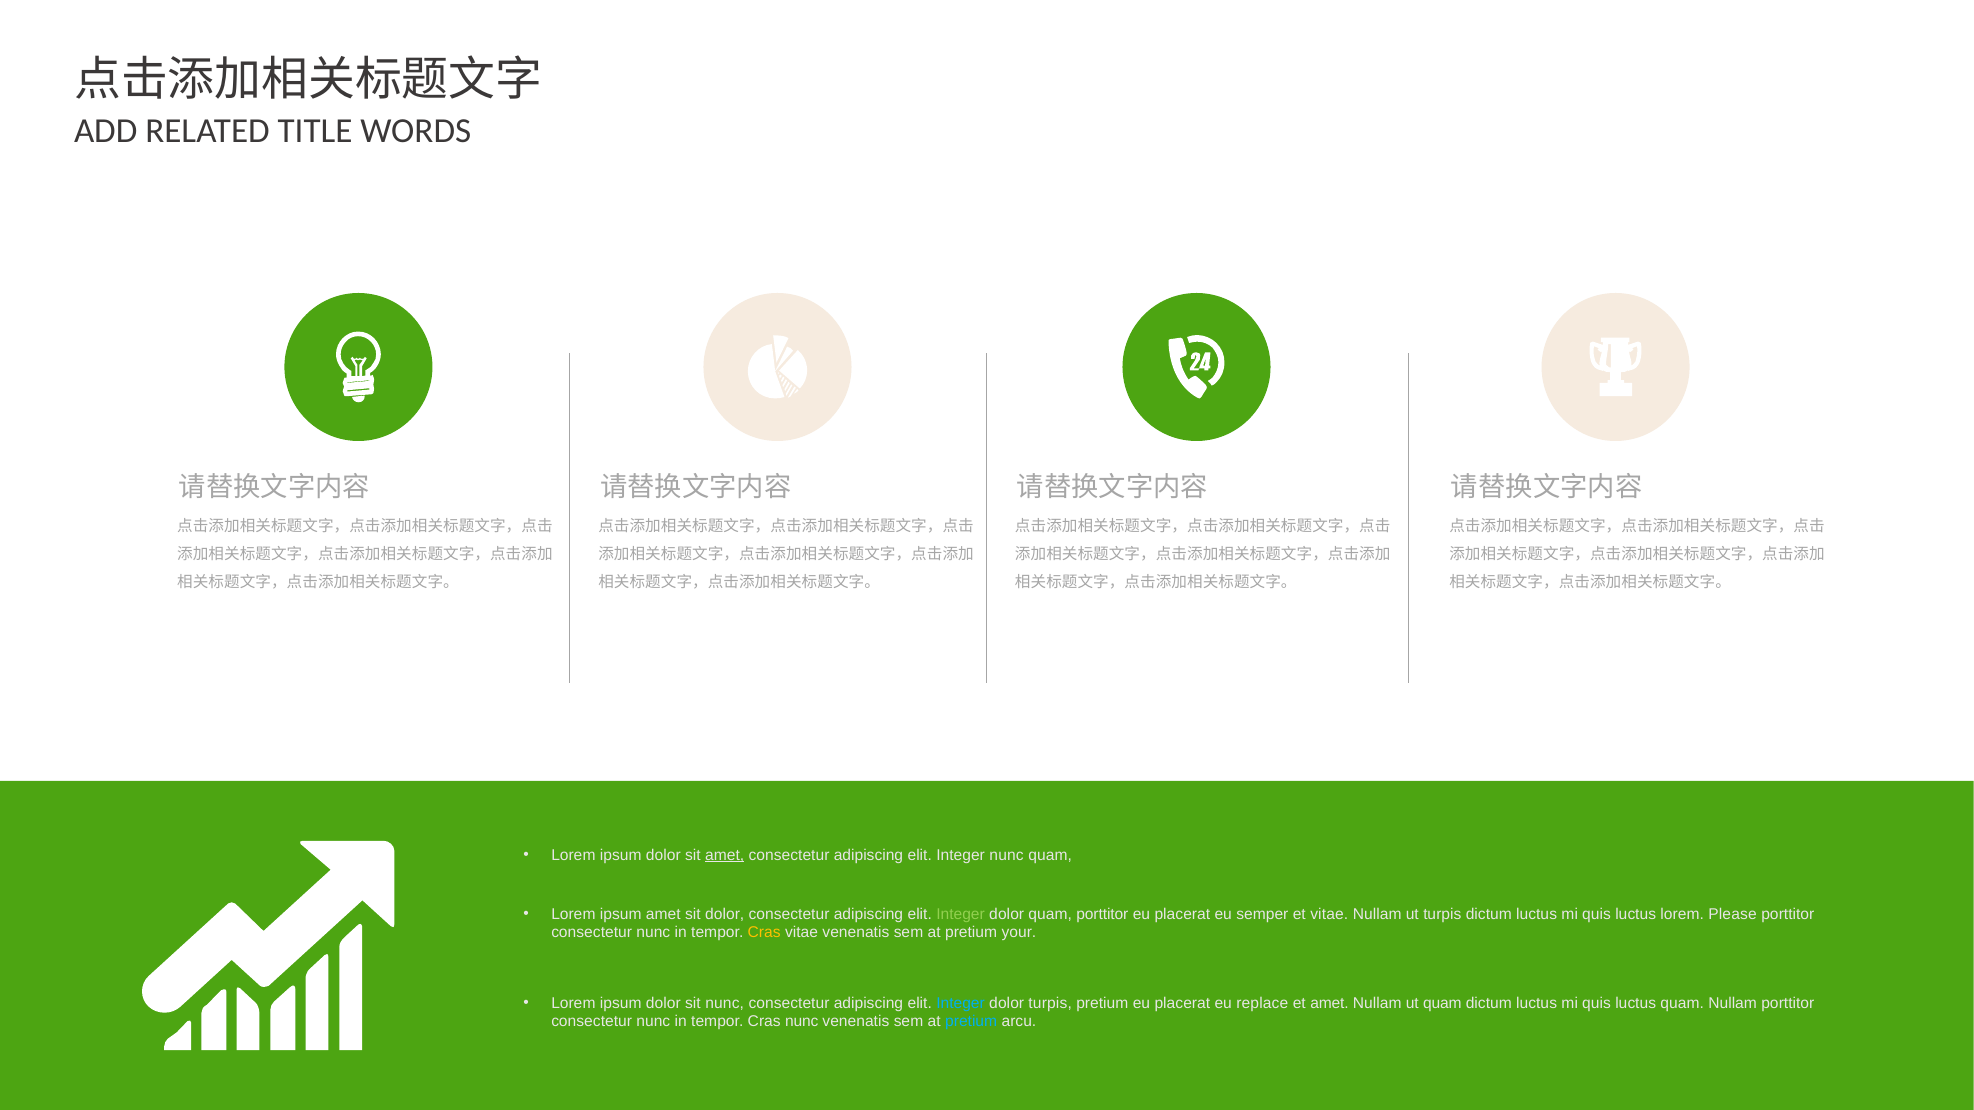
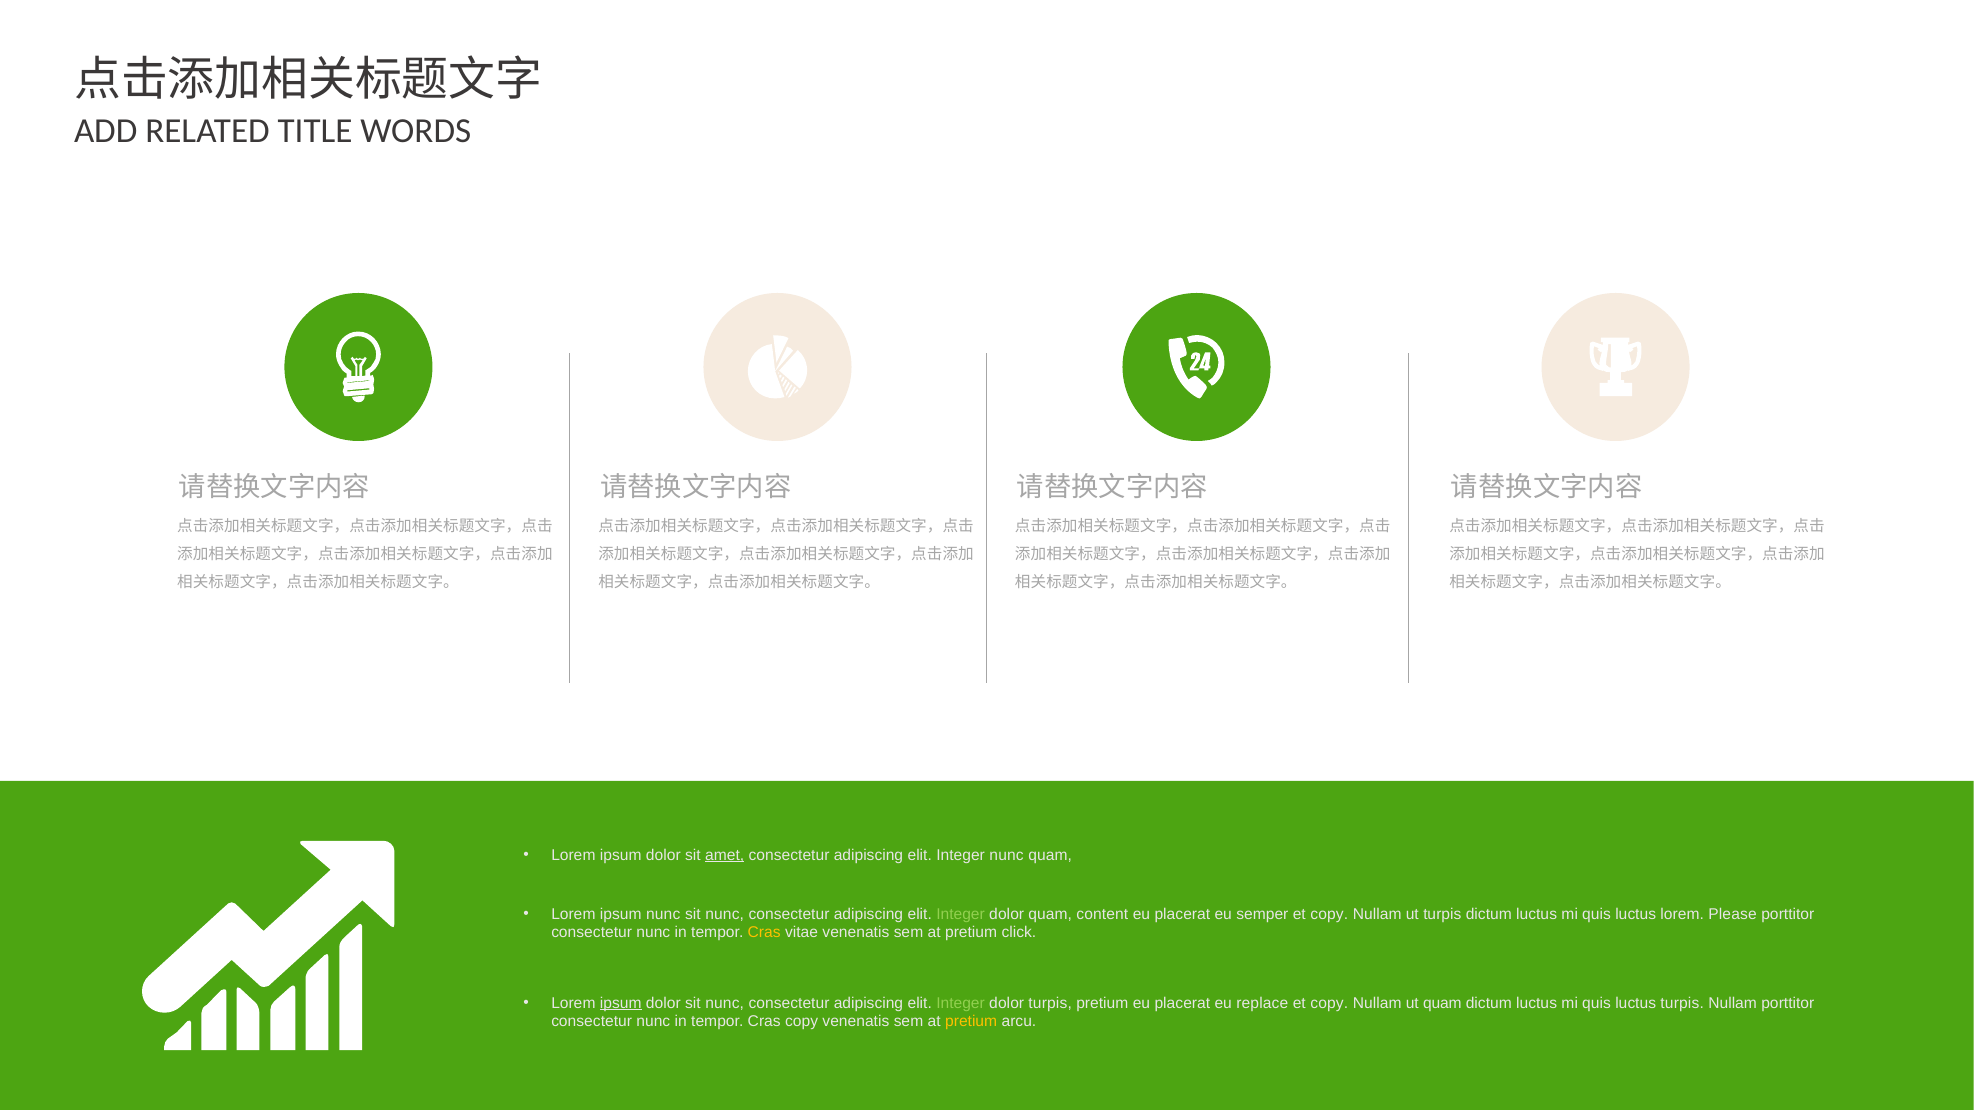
ipsum amet: amet -> nunc
dolor at (725, 914): dolor -> nunc
quam porttitor: porttitor -> content
semper et vitae: vitae -> copy
your: your -> click
ipsum at (621, 1003) underline: none -> present
Integer at (961, 1003) colour: light blue -> light green
amet at (1329, 1003): amet -> copy
luctus quam: quam -> turpis
Cras nunc: nunc -> copy
pretium at (971, 1022) colour: light blue -> yellow
